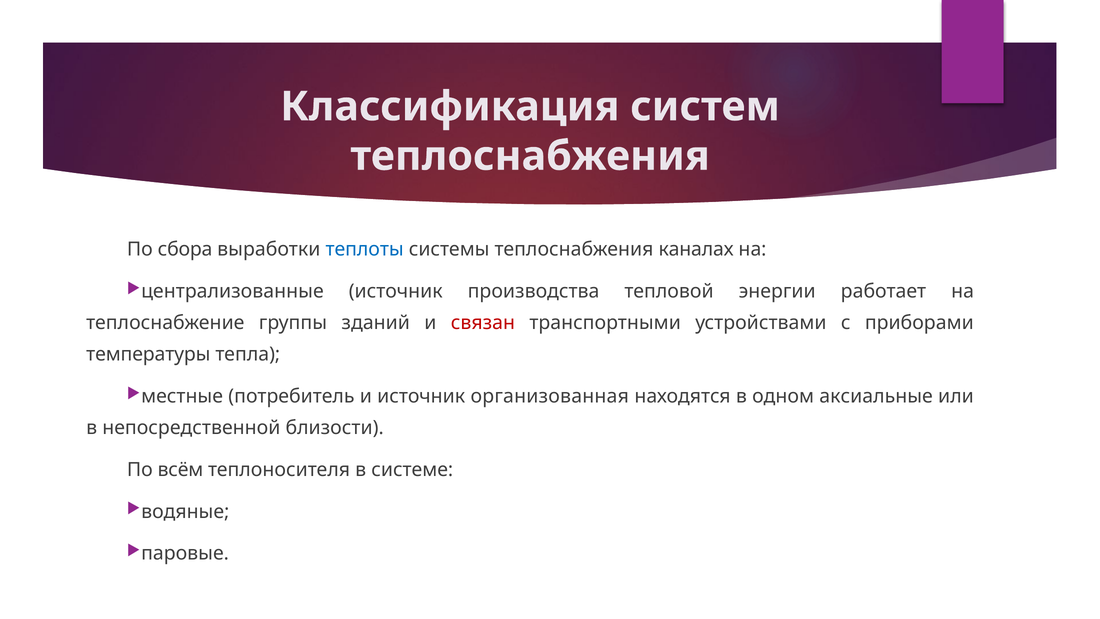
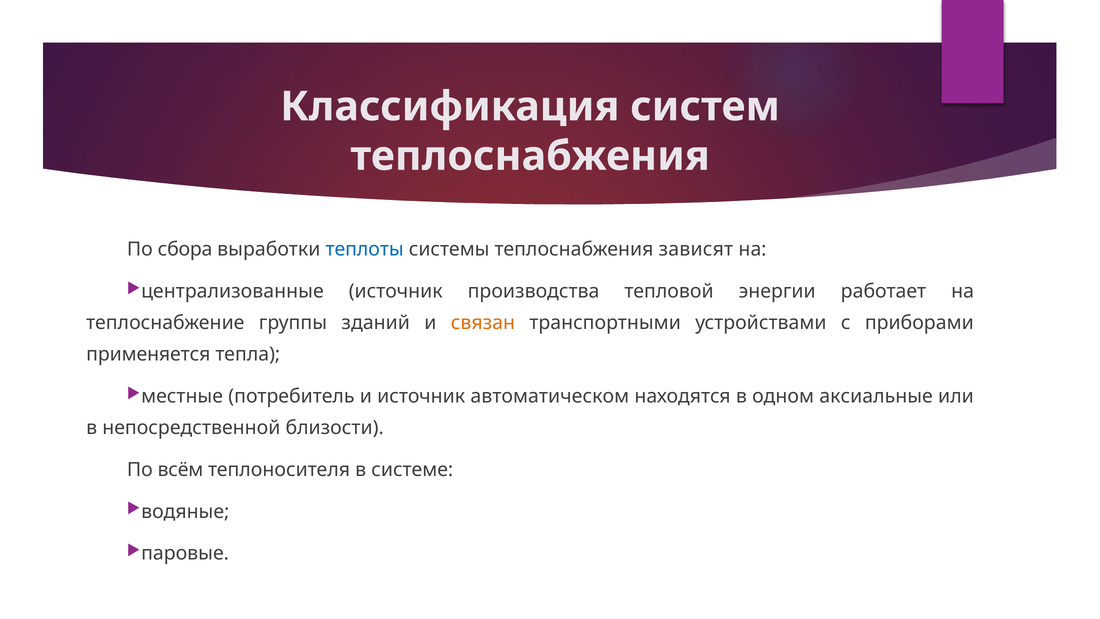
каналах: каналах -> зависят
связан colour: red -> orange
температуры: температуры -> применяется
организованная: организованная -> автоматическом
